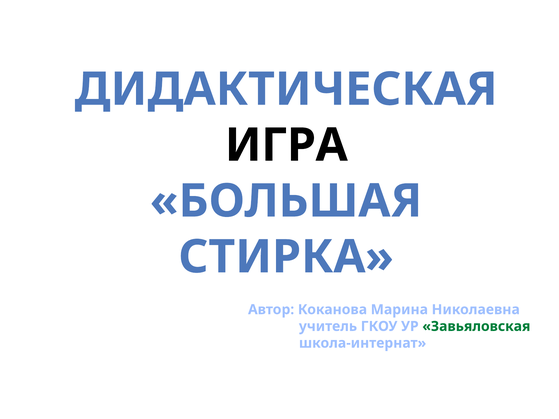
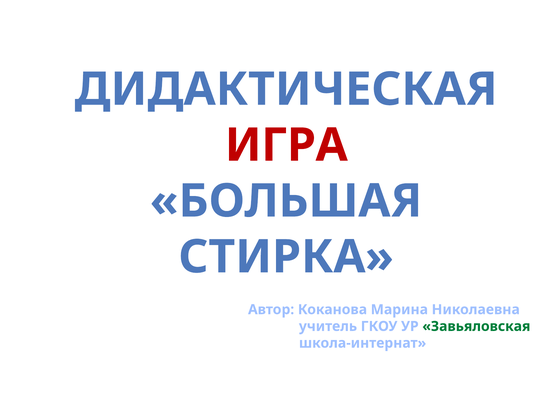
ИГРА colour: black -> red
